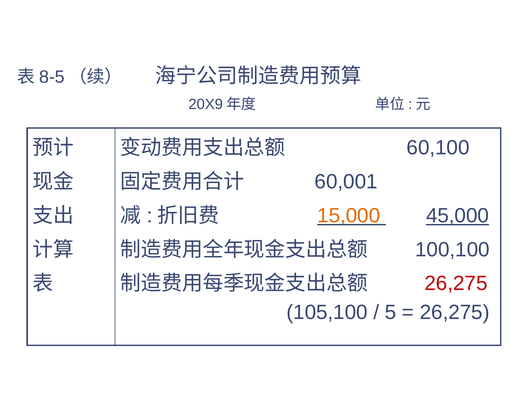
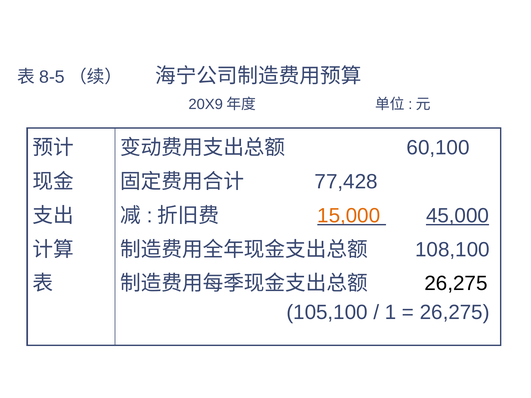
60,001: 60,001 -> 77,428
100,100: 100,100 -> 108,100
26,275 at (456, 284) colour: red -> black
5: 5 -> 1
